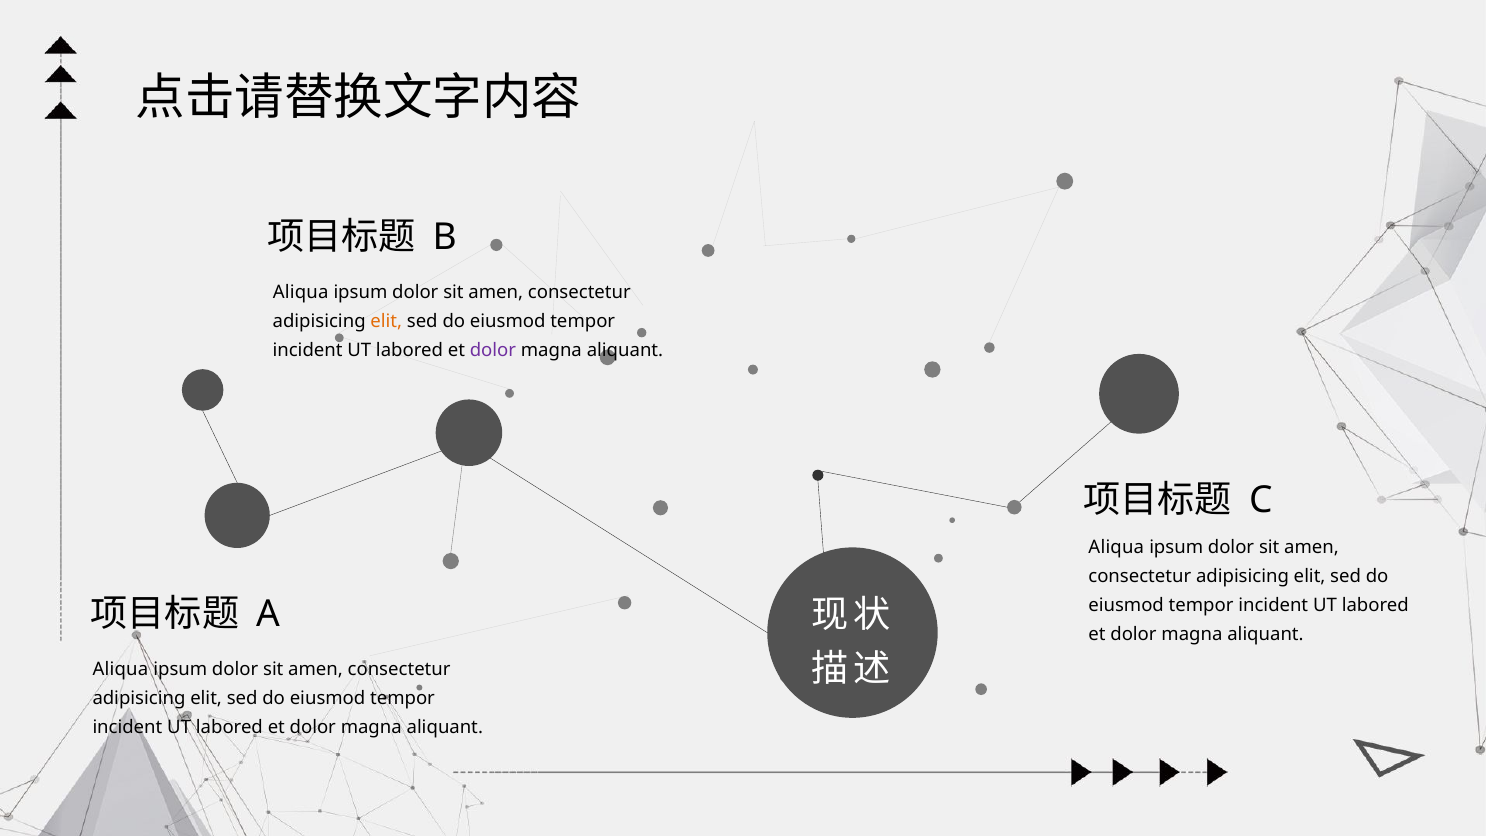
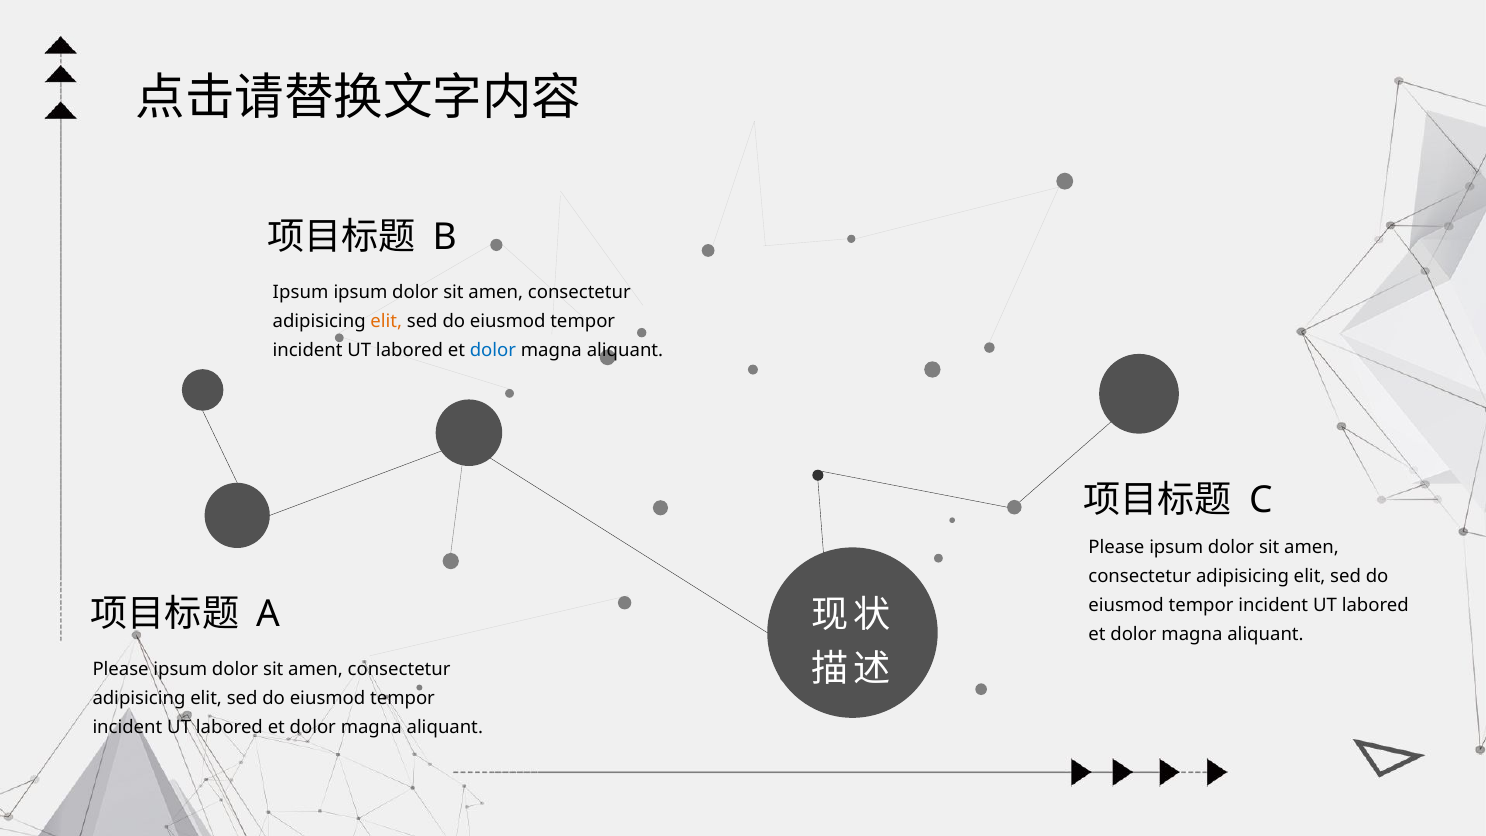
Aliqua at (301, 292): Aliqua -> Ipsum
dolor at (493, 350) colour: purple -> blue
Aliqua at (1116, 548): Aliqua -> Please
Aliqua at (120, 670): Aliqua -> Please
